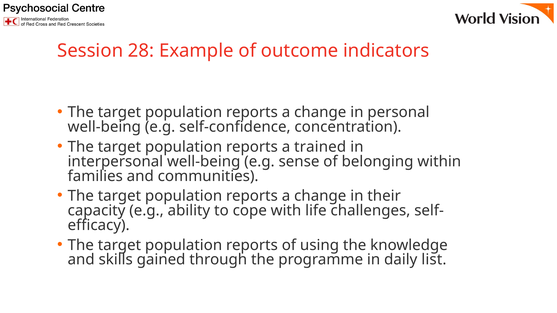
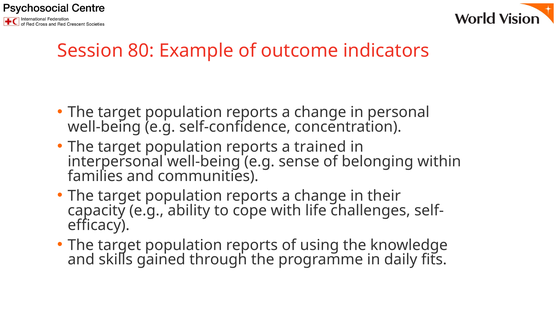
28: 28 -> 80
list: list -> fits
